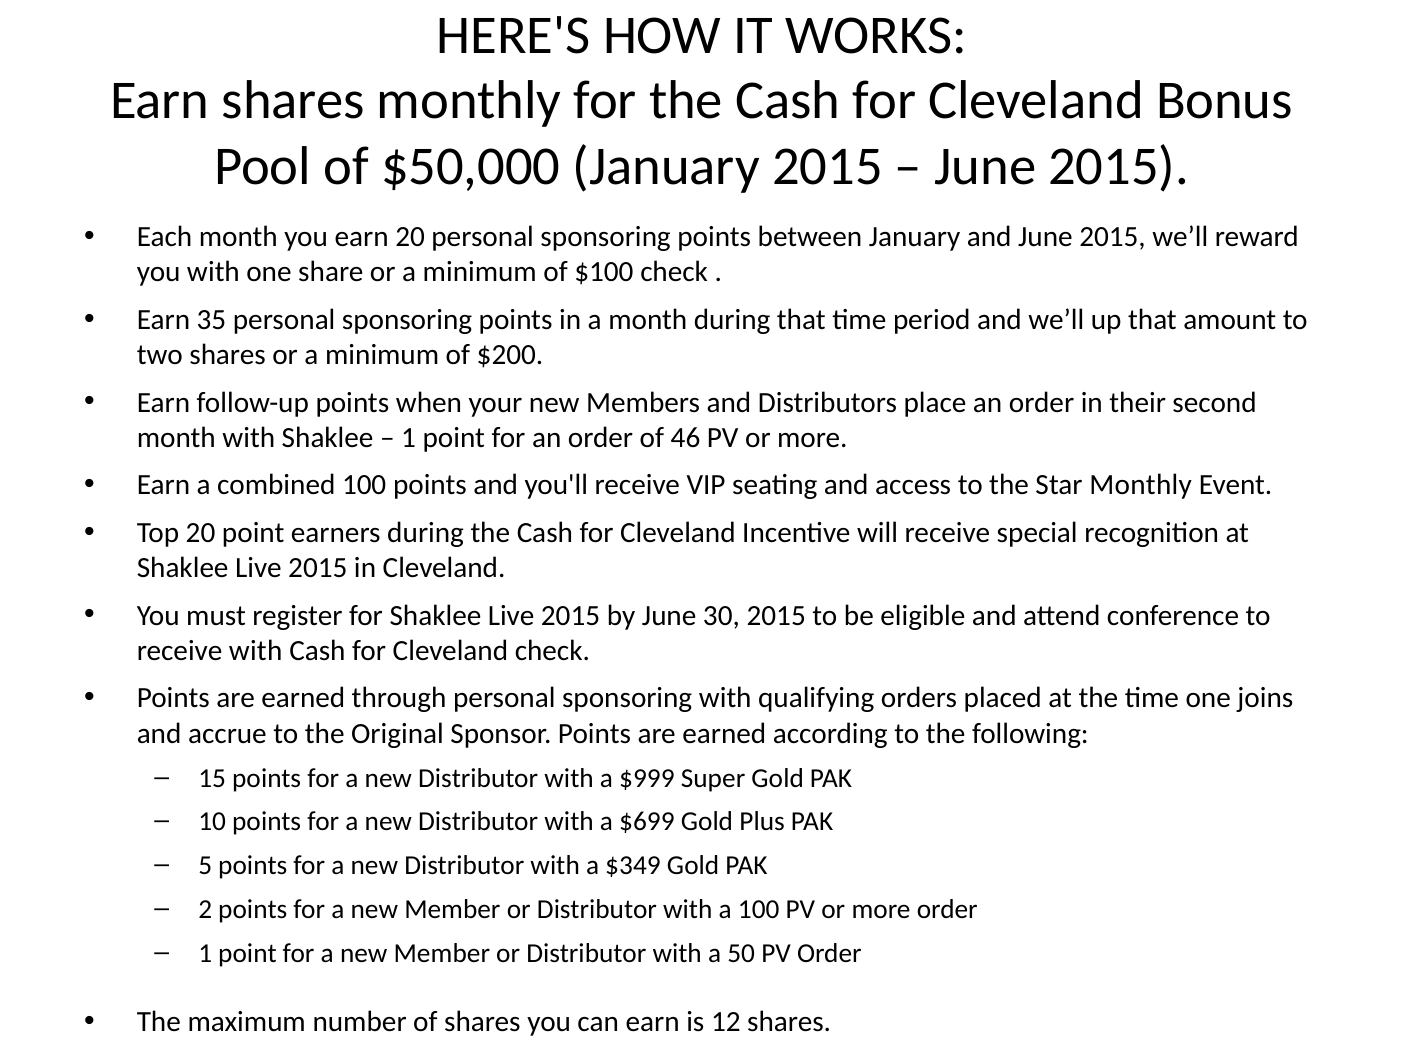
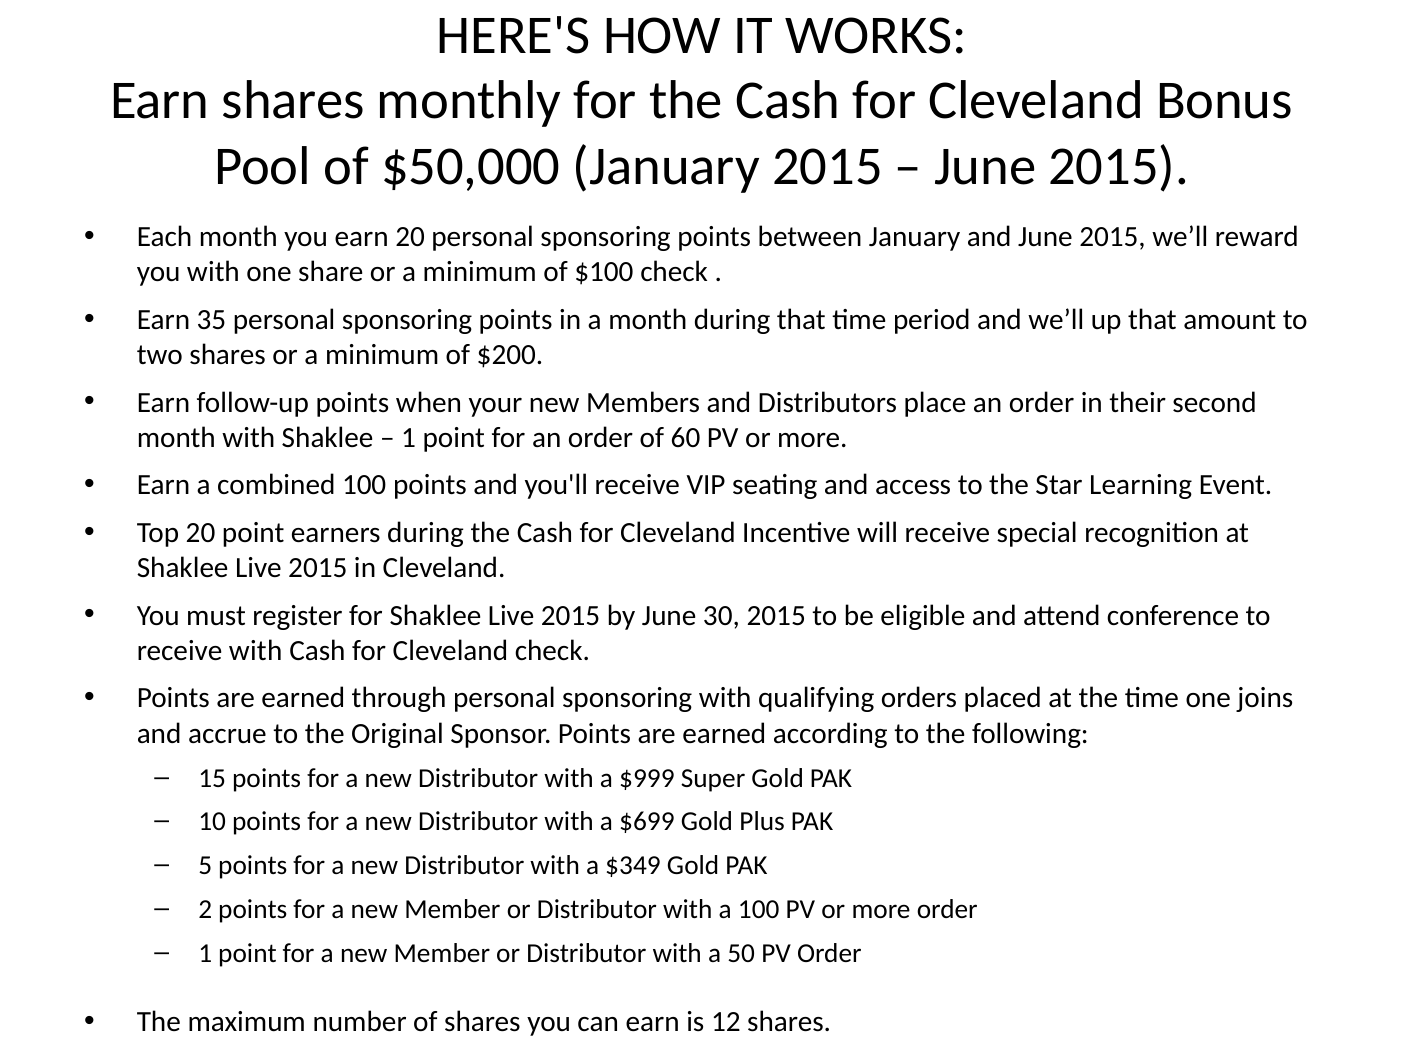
46: 46 -> 60
Star Monthly: Monthly -> Learning
